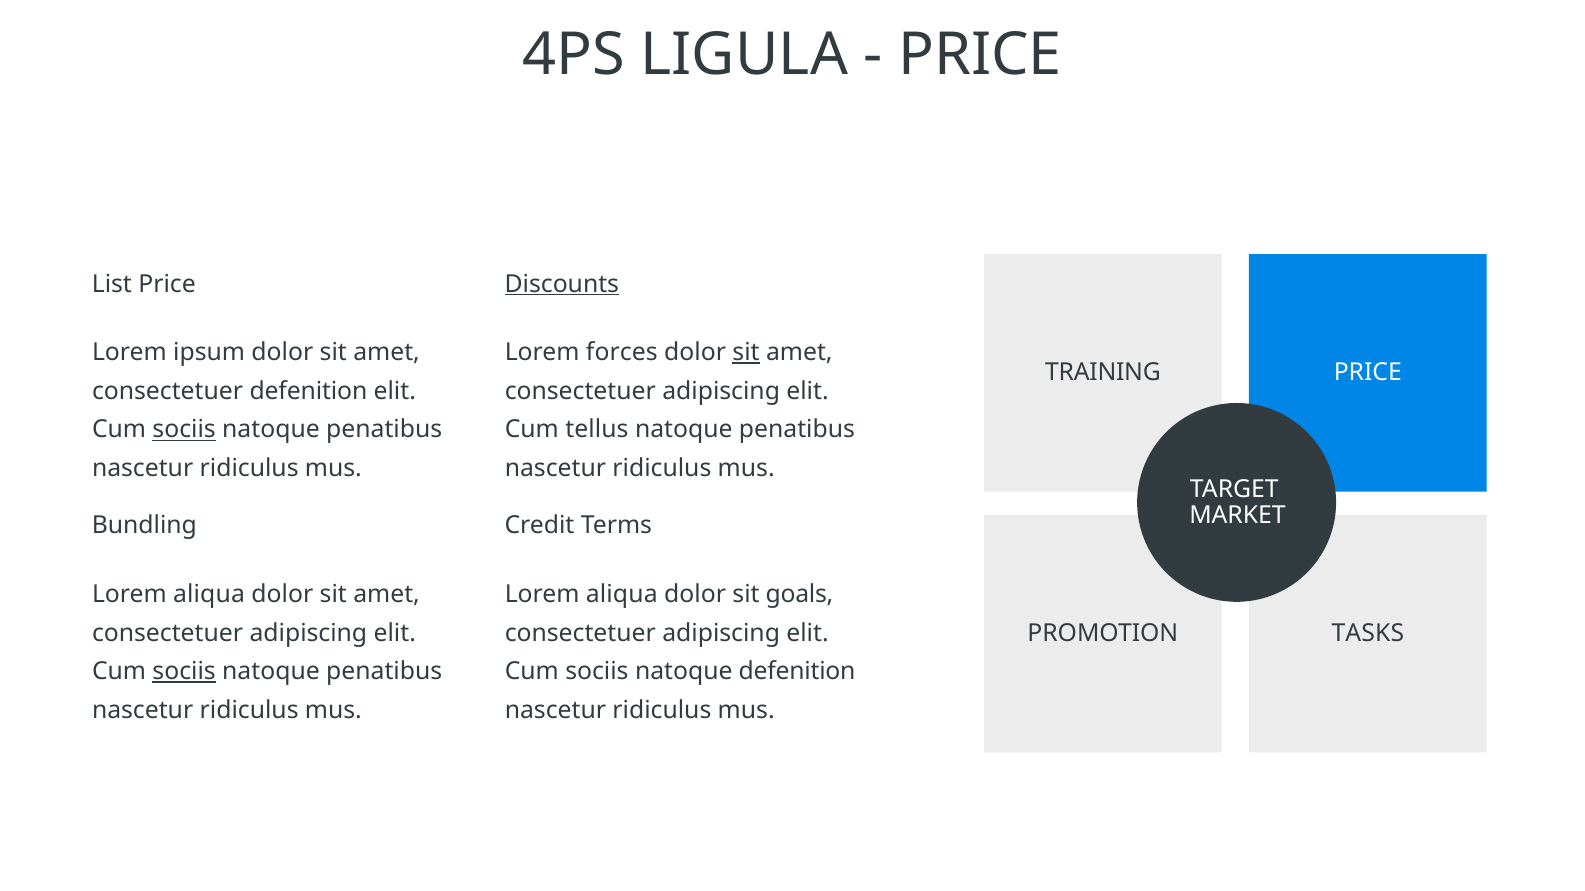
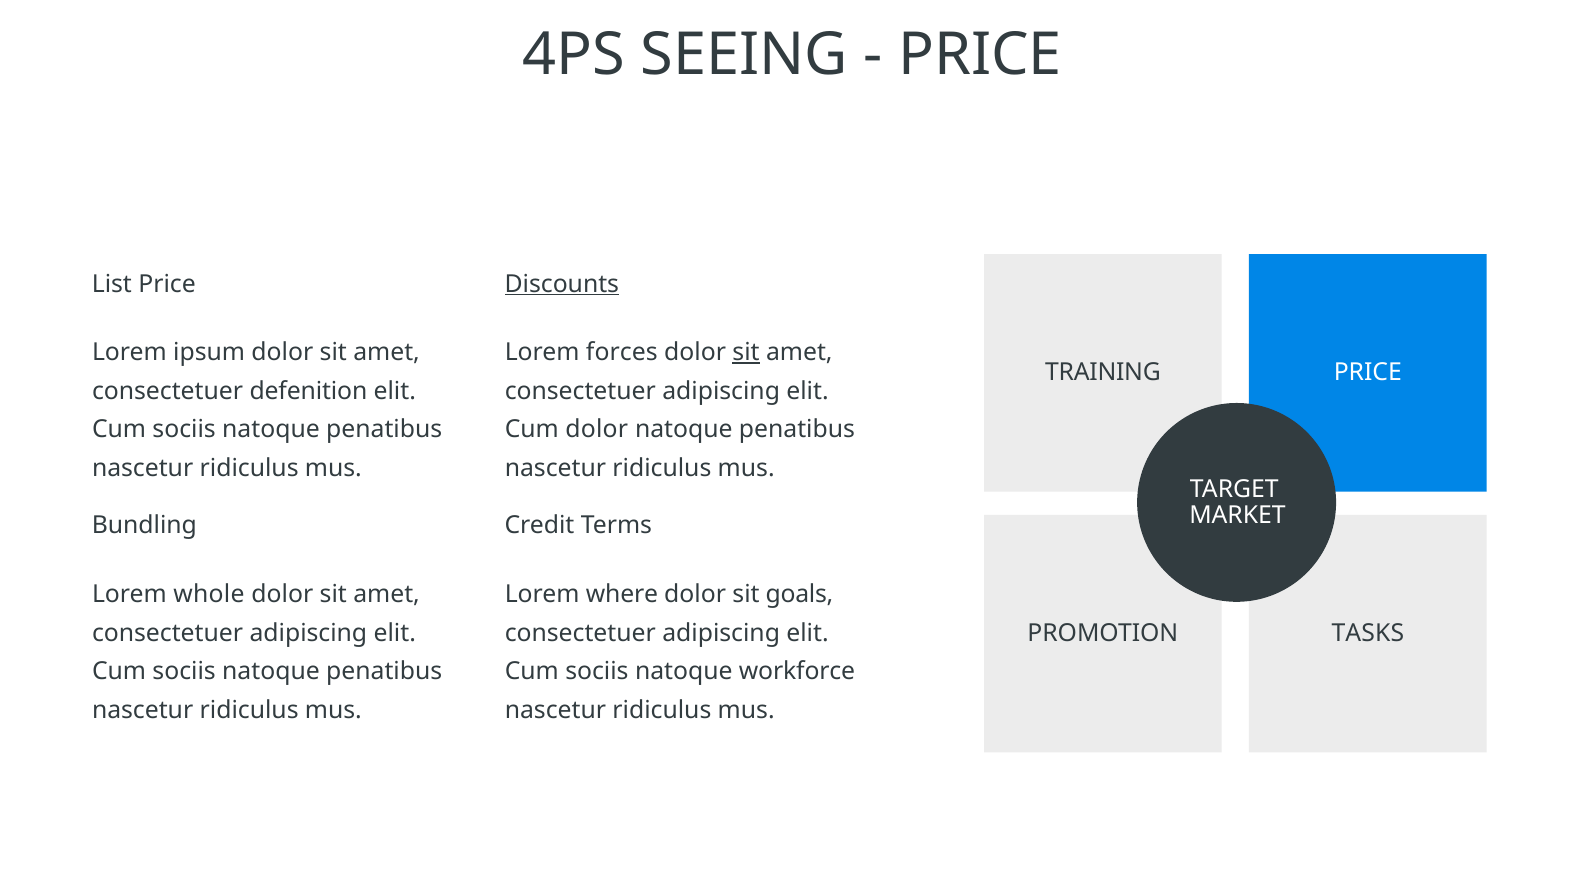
LIGULA: LIGULA -> SEEING
sociis at (184, 430) underline: present -> none
Cum tellus: tellus -> dolor
aliqua at (209, 595): aliqua -> whole
aliqua at (622, 595): aliqua -> where
sociis at (184, 672) underline: present -> none
natoque defenition: defenition -> workforce
